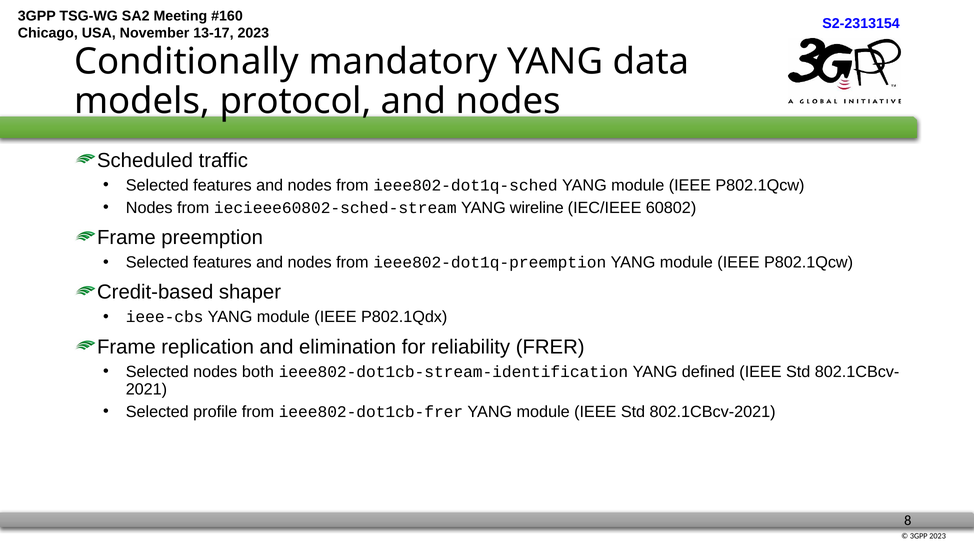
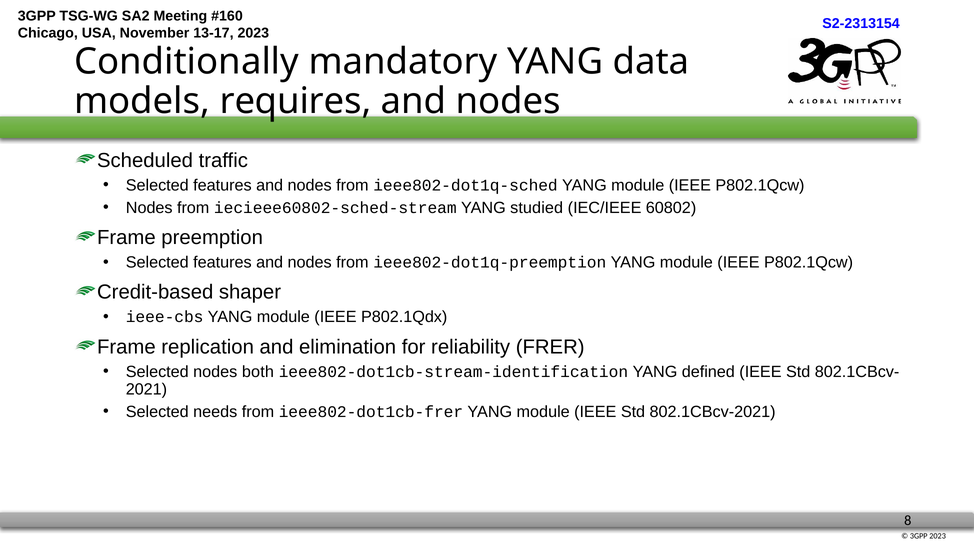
protocol: protocol -> requires
wireline: wireline -> studied
profile: profile -> needs
